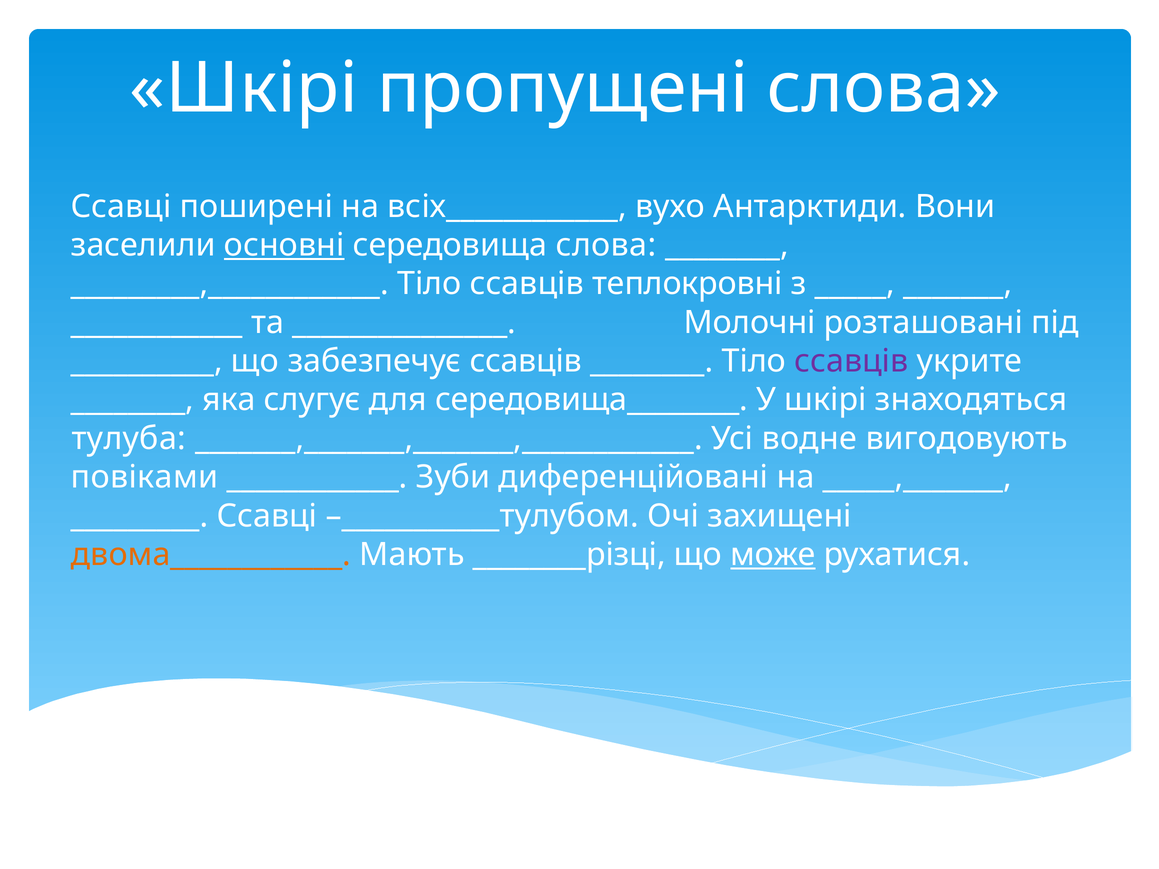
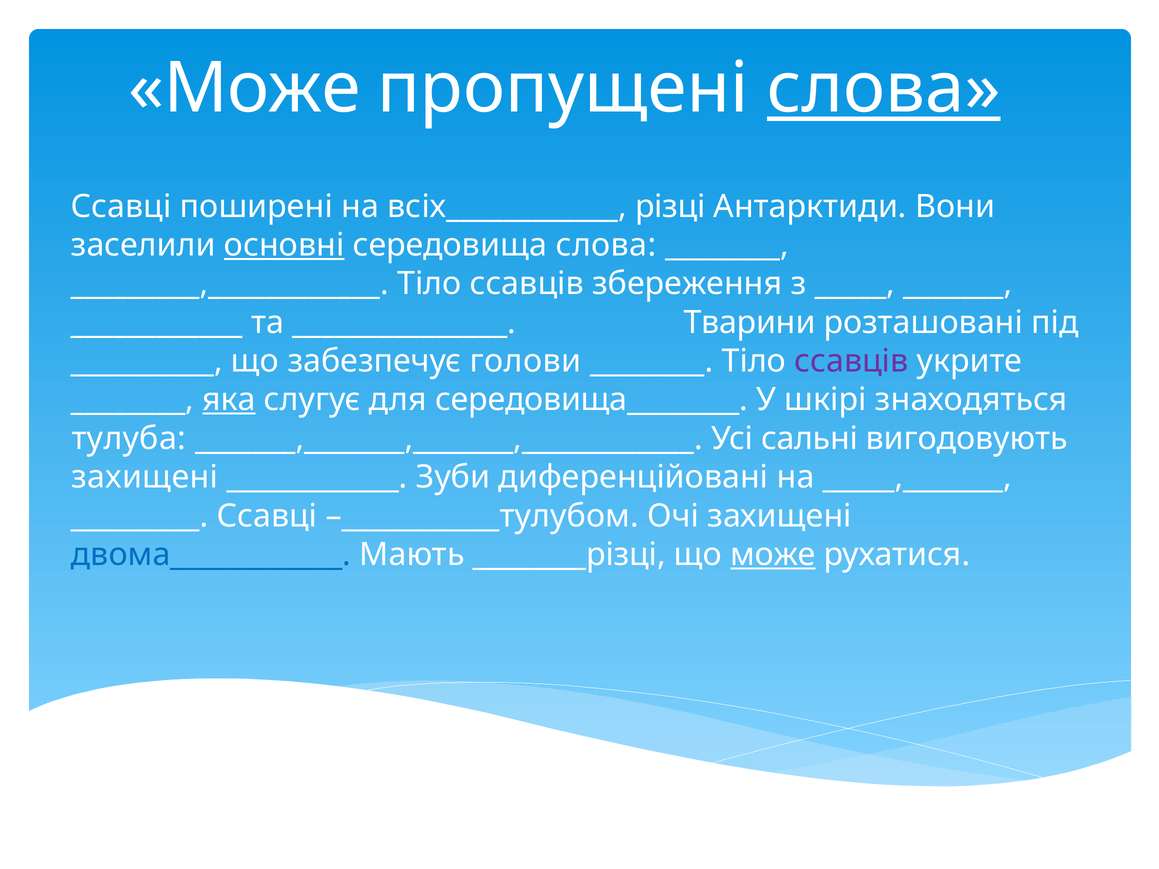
Шкірі at (244, 88): Шкірі -> Може
слова at (884, 88) underline: none -> present
вухо: вухо -> різці
теплокровні: теплокровні -> збереження
Молочні: Молочні -> Тварини
забезпечує ссавців: ссавців -> голови
яка underline: none -> present
водне: водне -> сальні
повіками at (145, 477): повіками -> захищені
двома____________ colour: orange -> blue
